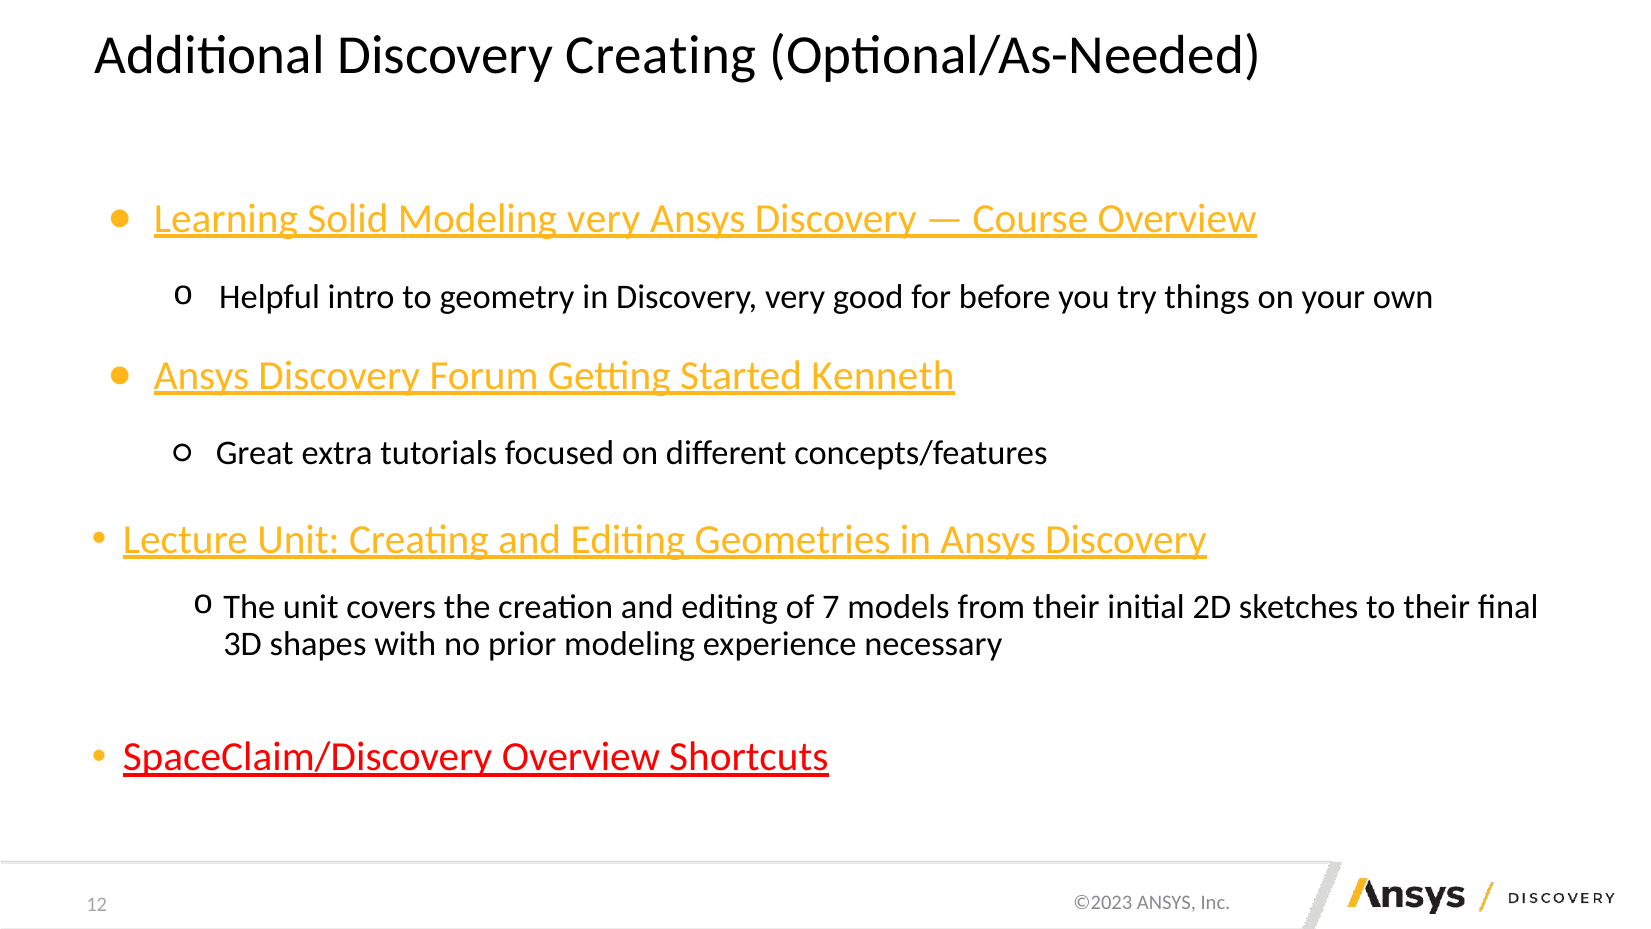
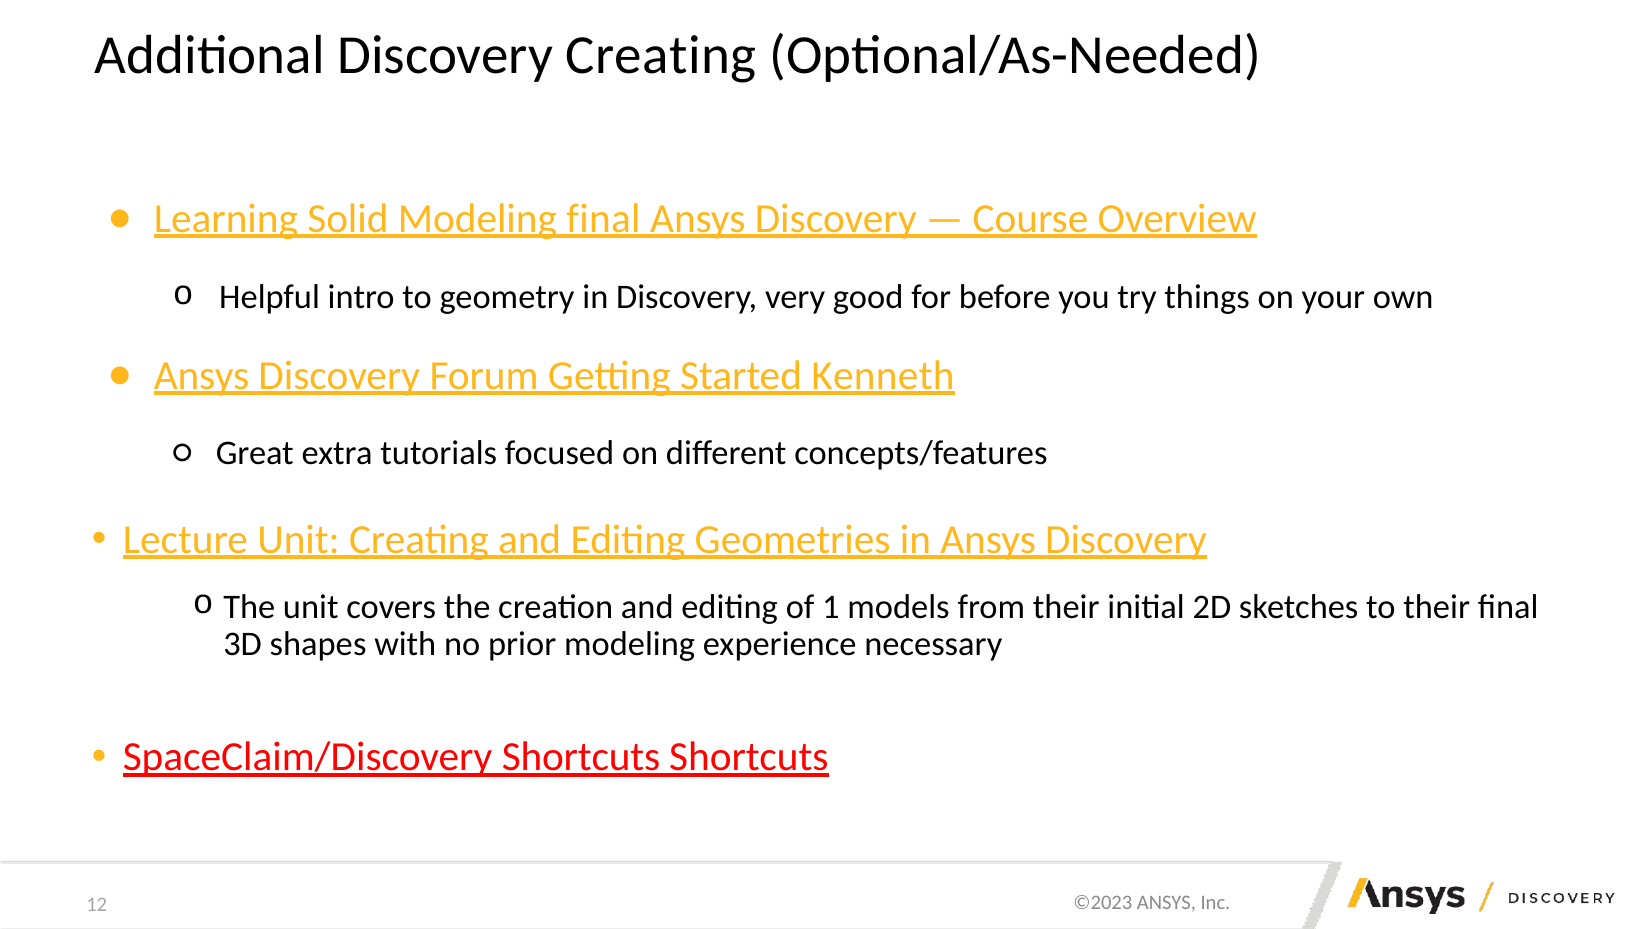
Modeling very: very -> final
7: 7 -> 1
SpaceClaim/Discovery Overview: Overview -> Shortcuts
